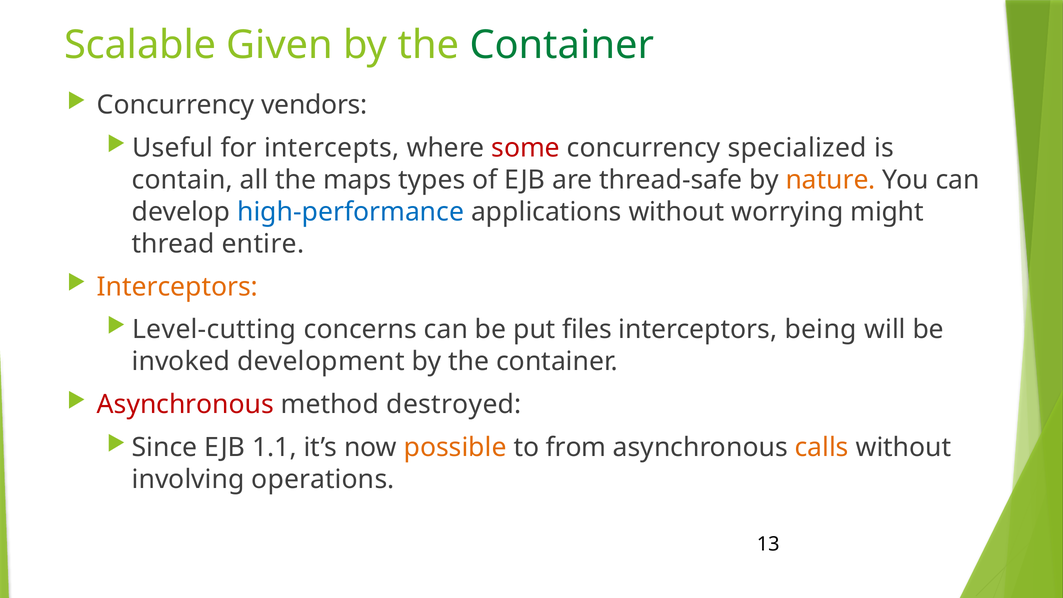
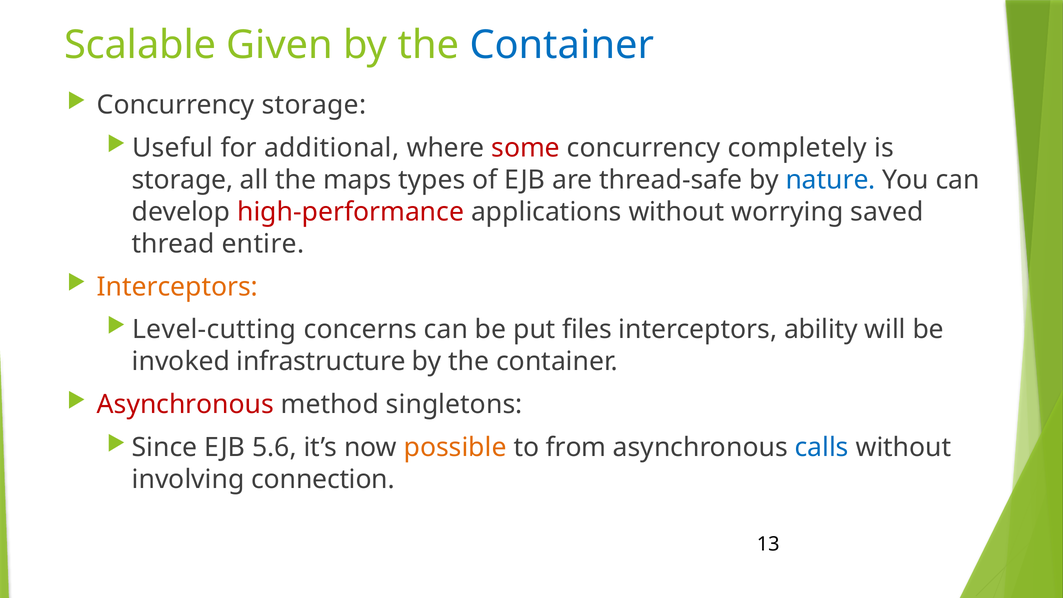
Container at (562, 45) colour: green -> blue
Concurrency vendors: vendors -> storage
intercepts: intercepts -> additional
specialized: specialized -> completely
contain at (182, 180): contain -> storage
nature colour: orange -> blue
high-performance colour: blue -> red
might: might -> saved
being: being -> ability
development: development -> infrastructure
destroyed: destroyed -> singletons
1.1: 1.1 -> 5.6
calls colour: orange -> blue
operations: operations -> connection
